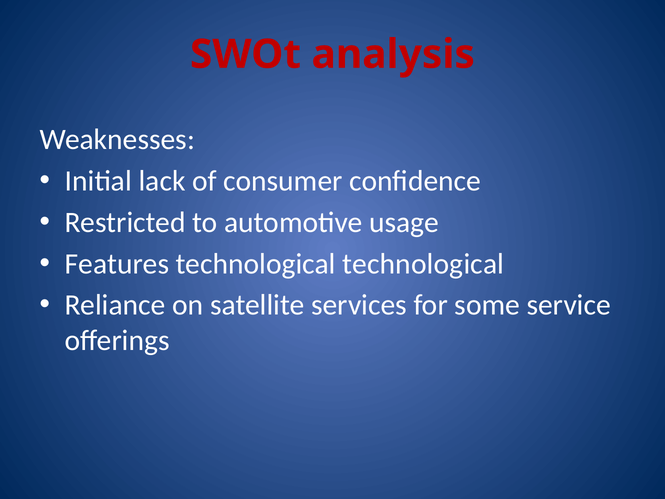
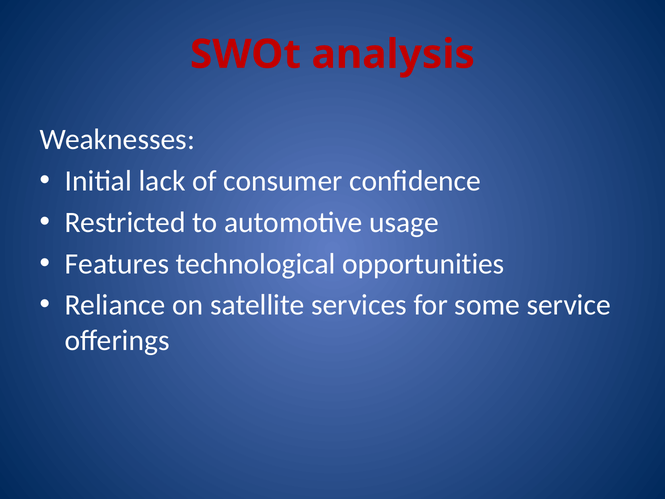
technological technological: technological -> opportunities
